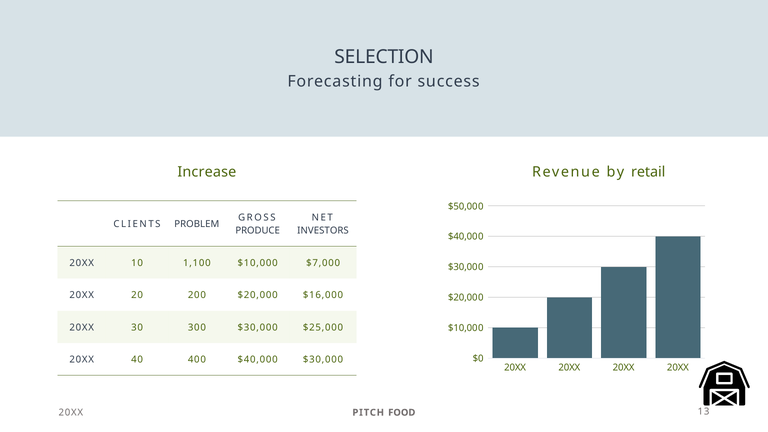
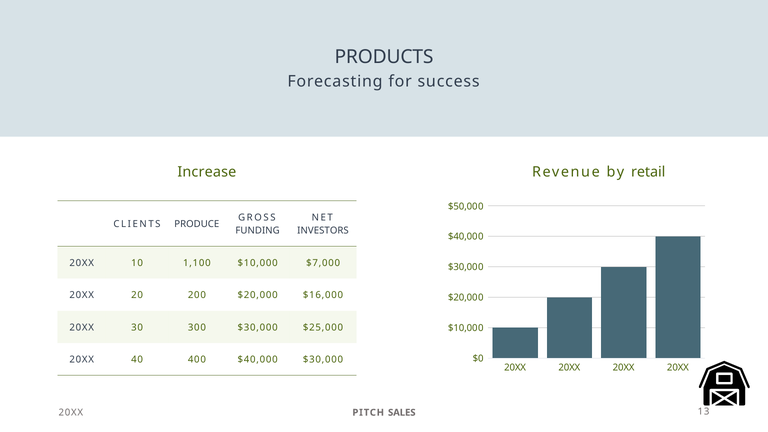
SELECTION: SELECTION -> PRODUCTS
PROBLEM: PROBLEM -> PRODUCE
PRODUCE: PRODUCE -> FUNDING
FOOD: FOOD -> SALES
